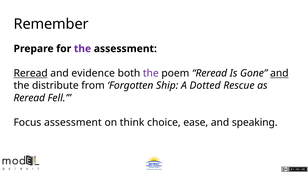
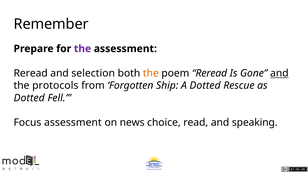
Reread at (31, 73) underline: present -> none
evidence: evidence -> selection
the at (151, 73) colour: purple -> orange
distribute: distribute -> protocols
Reread at (29, 98): Reread -> Dotted
think: think -> news
ease: ease -> read
